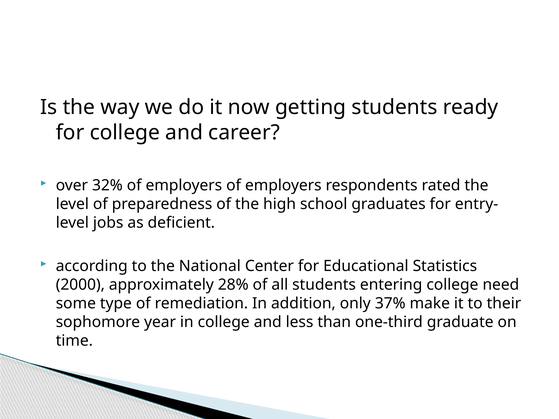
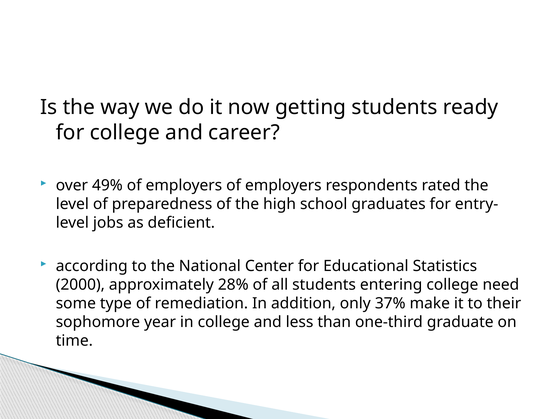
32%: 32% -> 49%
